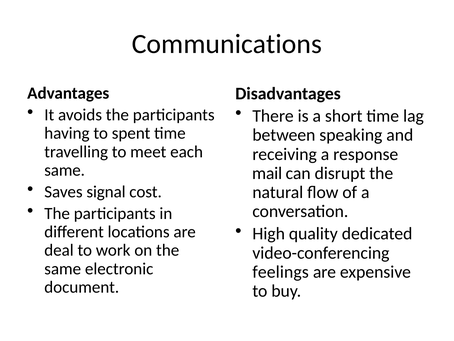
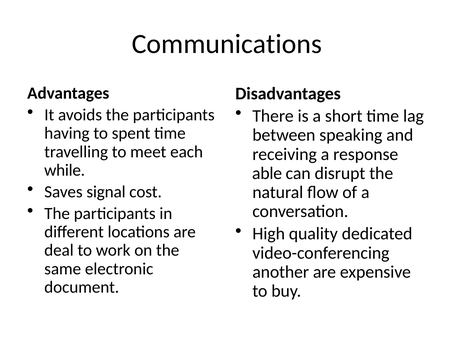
same at (65, 170): same -> while
mail: mail -> able
feelings: feelings -> another
